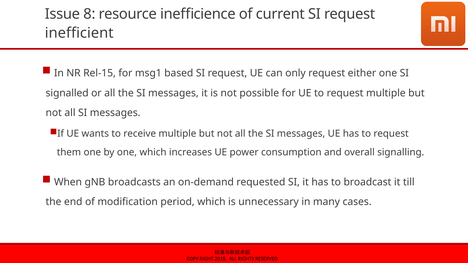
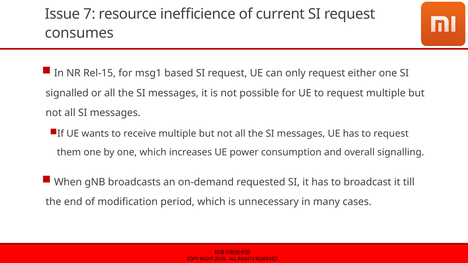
8: 8 -> 7
inefficient: inefficient -> consumes
